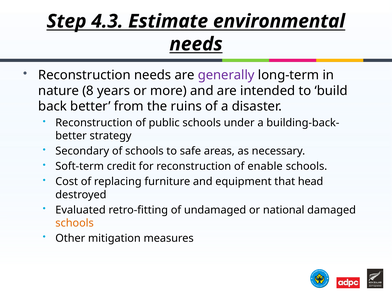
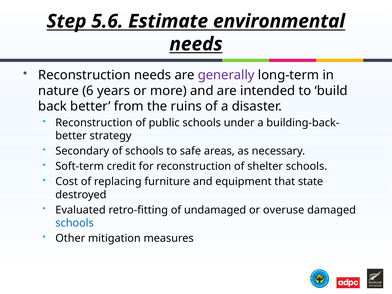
4.3: 4.3 -> 5.6
8: 8 -> 6
enable: enable -> shelter
head: head -> state
national: national -> overuse
schools at (75, 223) colour: orange -> blue
